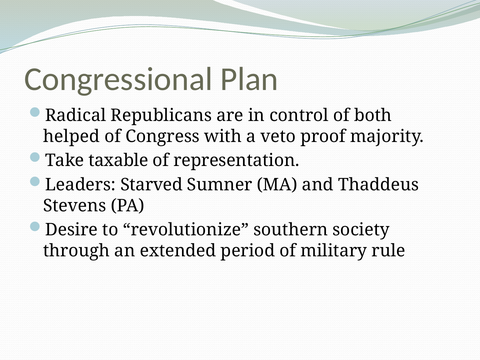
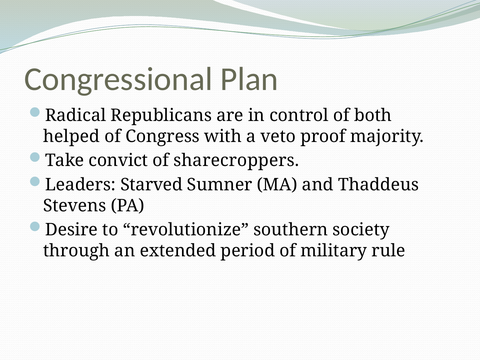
taxable: taxable -> convict
representation: representation -> sharecroppers
